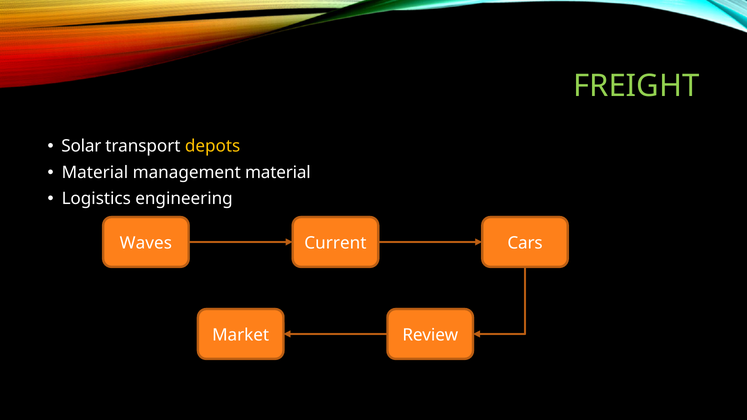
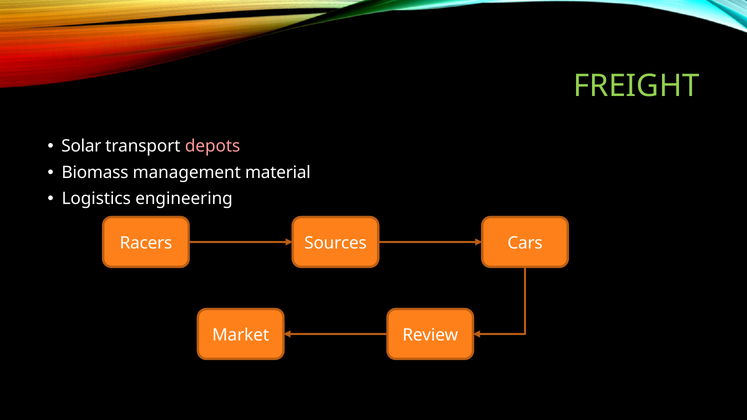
depots colour: yellow -> pink
Material at (95, 173): Material -> Biomass
Waves: Waves -> Racers
Current: Current -> Sources
